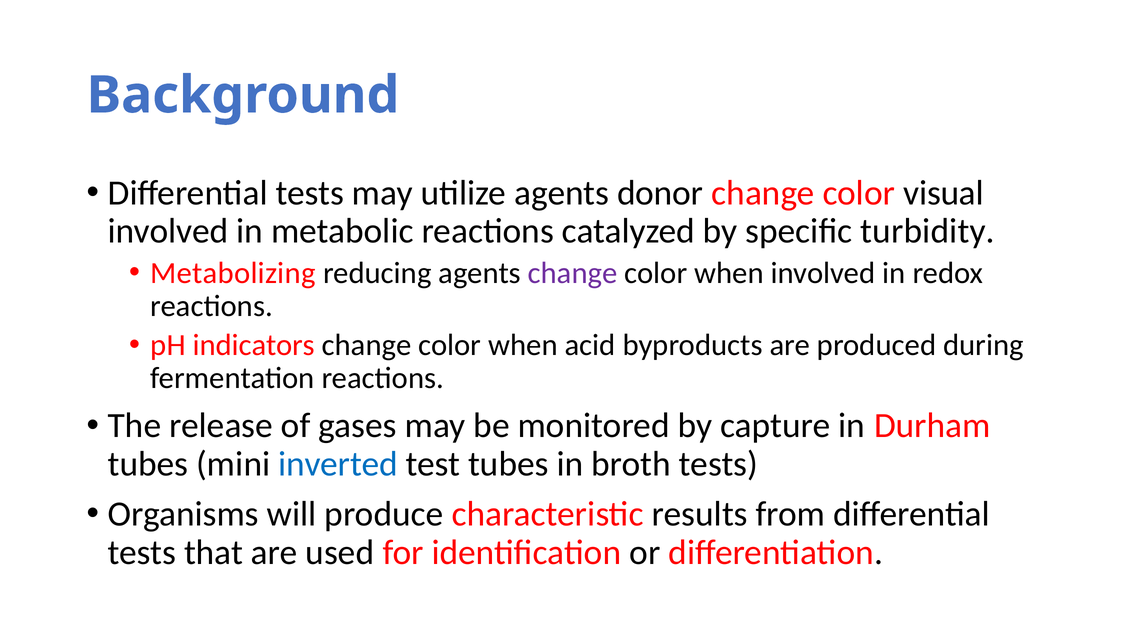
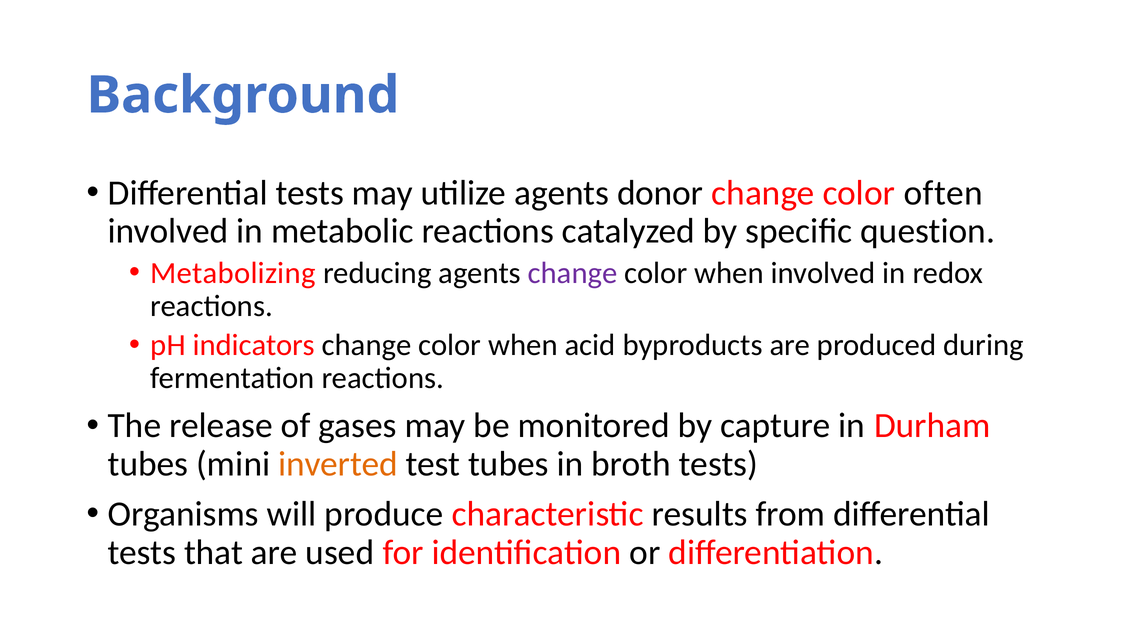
visual: visual -> often
turbidity: turbidity -> question
inverted colour: blue -> orange
